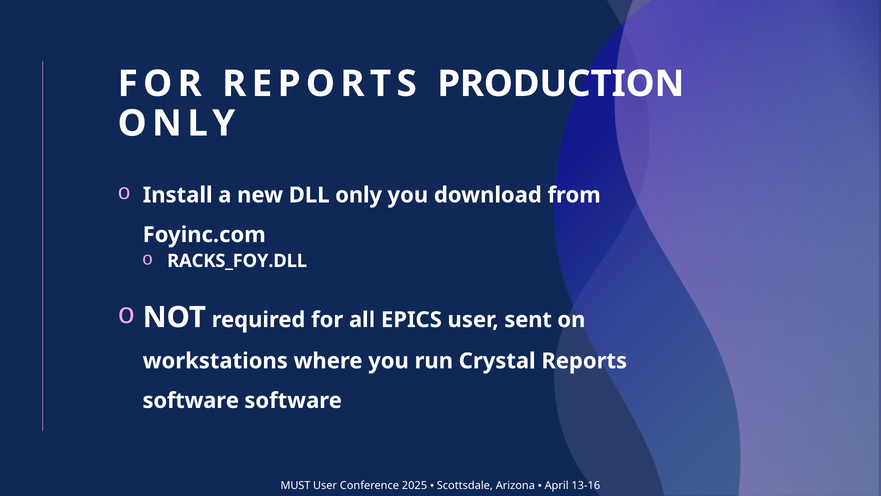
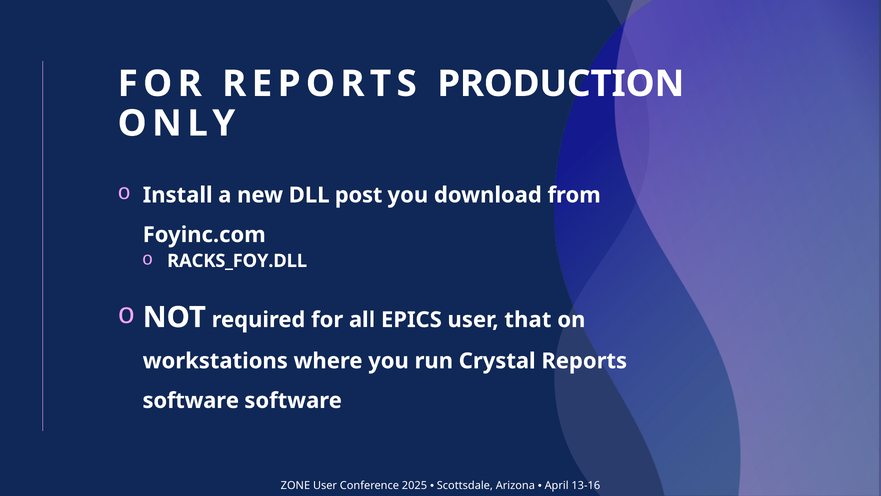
DLL only: only -> post
sent: sent -> that
MUST: MUST -> ZONE
